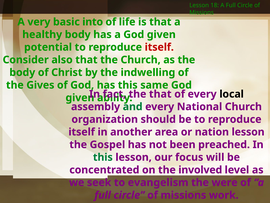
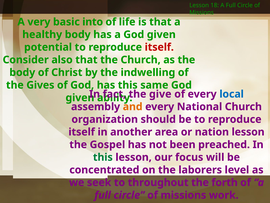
the that: that -> give
local colour: black -> blue
and colour: green -> orange
involved: involved -> laborers
evangelism: evangelism -> throughout
were: were -> forth
